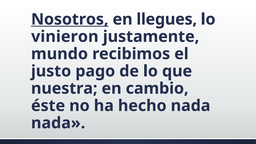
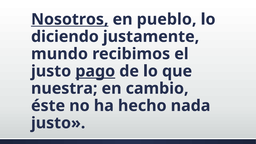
llegues: llegues -> pueblo
vinieron: vinieron -> diciendo
pago underline: none -> present
nada at (58, 123): nada -> justo
